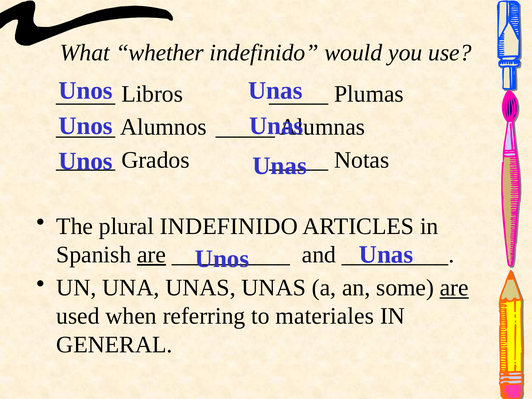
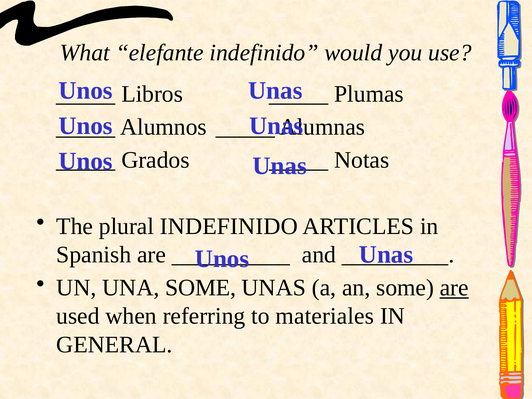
whether: whether -> elefante
are at (152, 255) underline: present -> none
UNA UNAS: UNAS -> SOME
